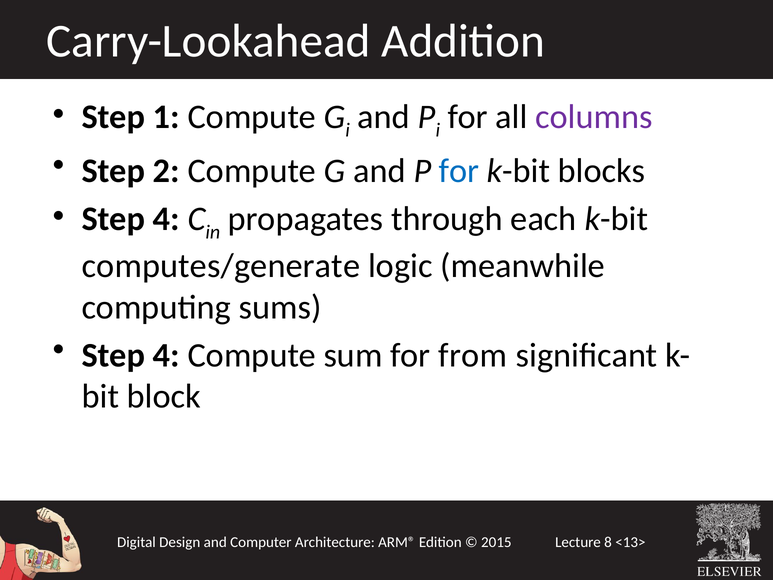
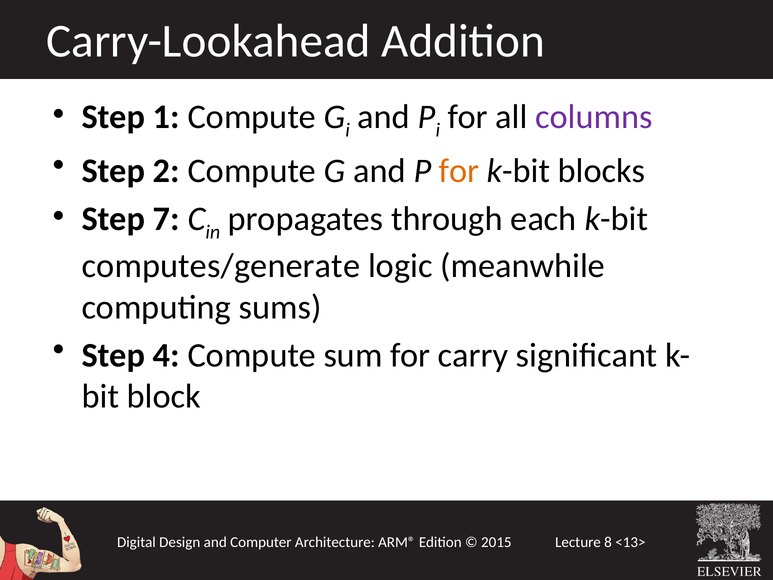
for at (459, 171) colour: blue -> orange
4 at (166, 219): 4 -> 7
from: from -> carry
